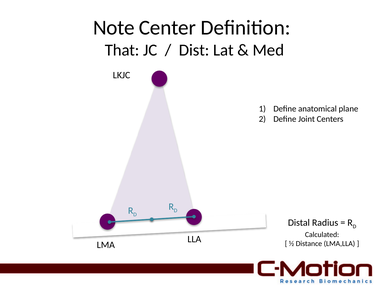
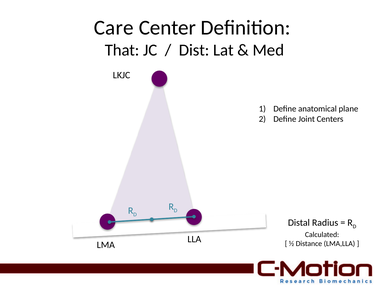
Note: Note -> Care
